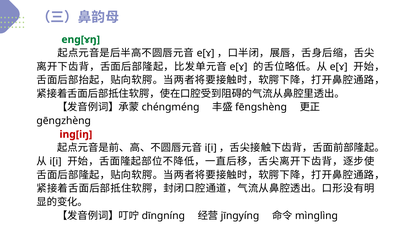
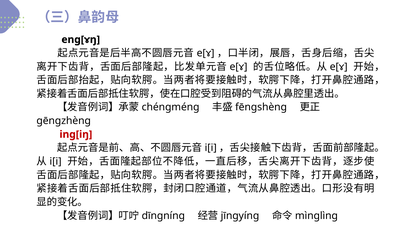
enɡ[ɤŋ colour: green -> black
